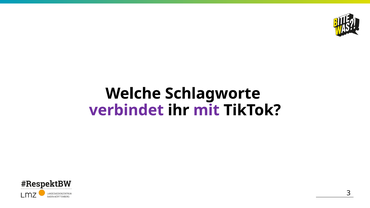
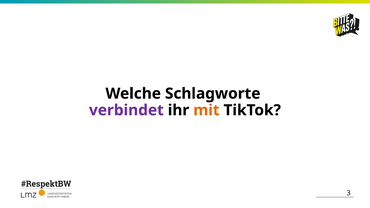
mit colour: purple -> orange
